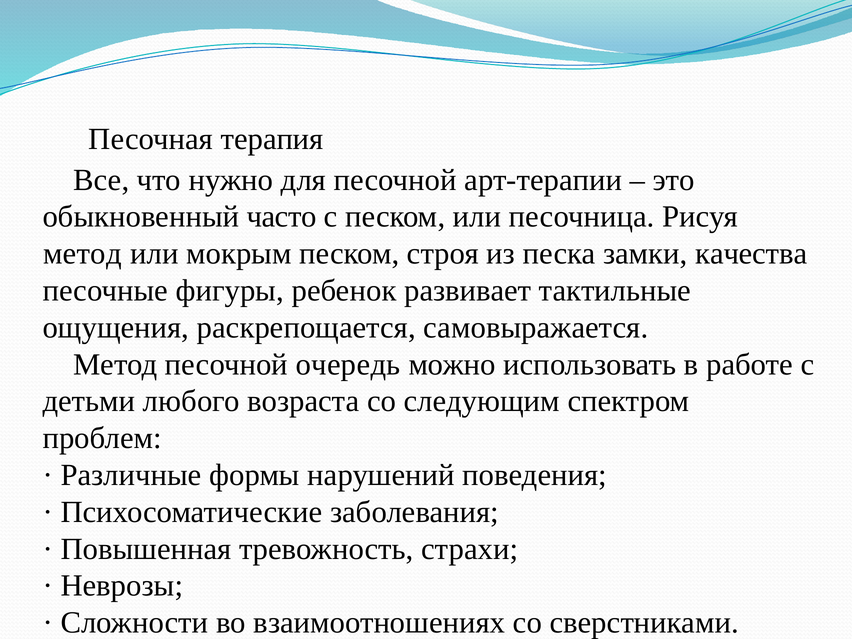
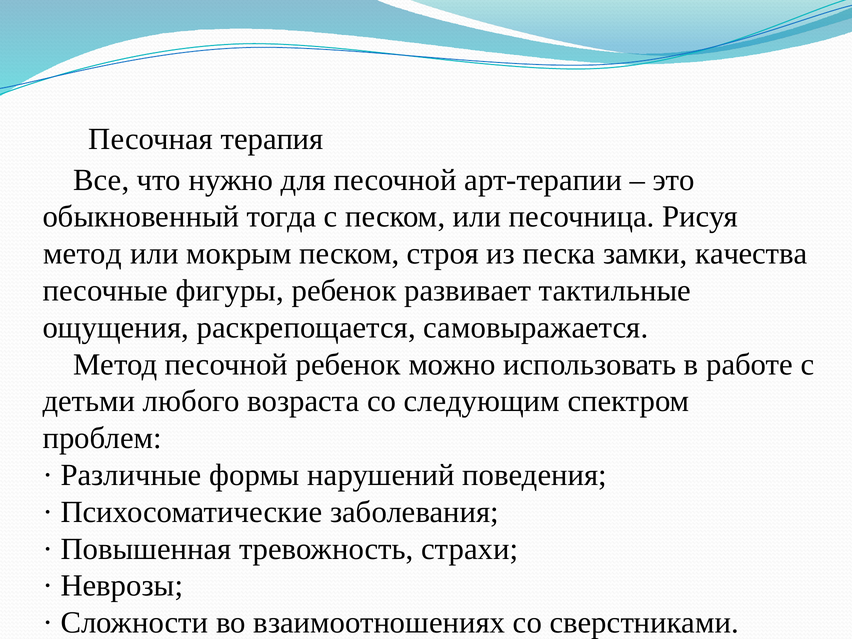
часто: часто -> тогда
песочной очередь: очередь -> ребенок
